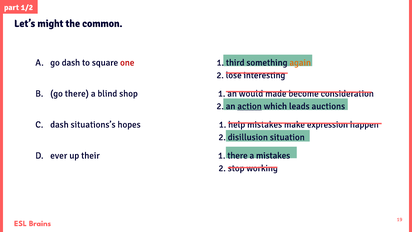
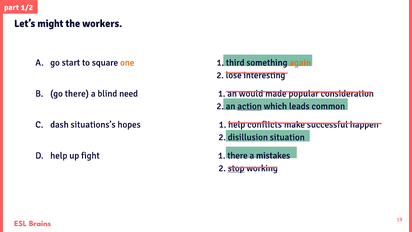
common: common -> workers
go dash: dash -> start
one colour: red -> orange
shop: shop -> need
become: become -> popular
auctions: auctions -> common
help mistakes: mistakes -> conflicts
expression: expression -> successful
ever at (59, 155): ever -> help
their: their -> fight
stop underline: none -> present
